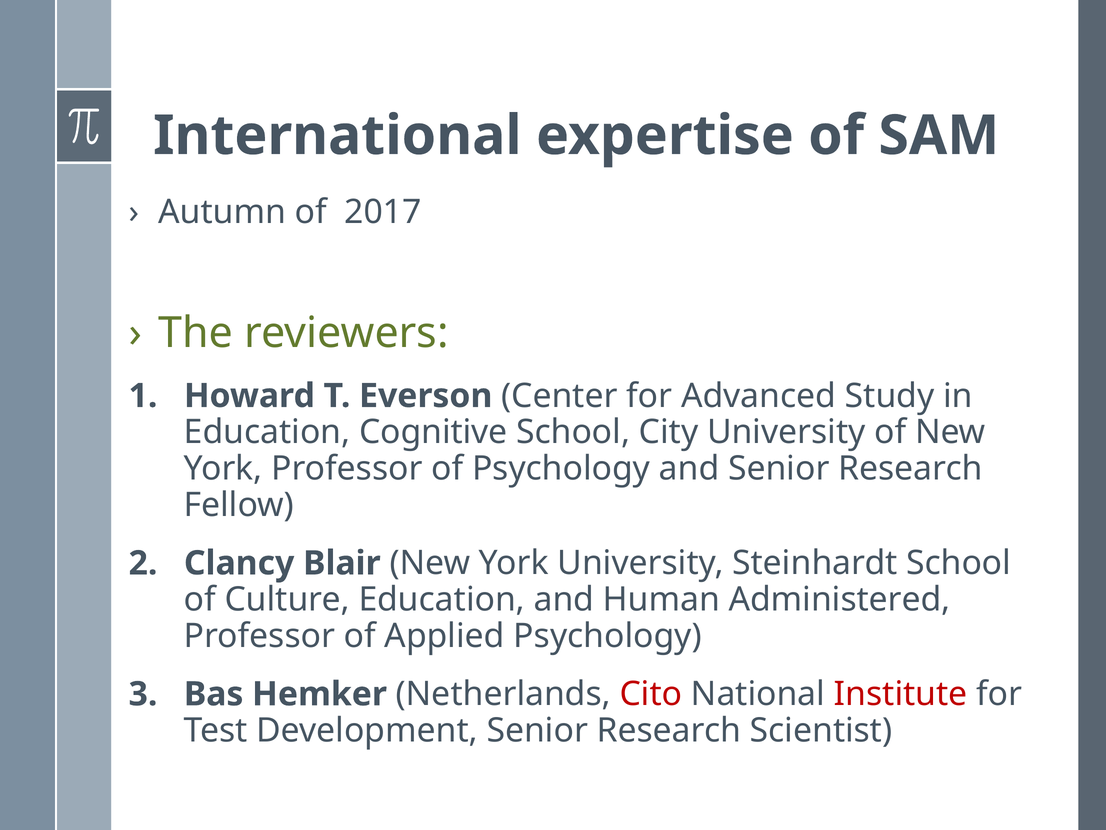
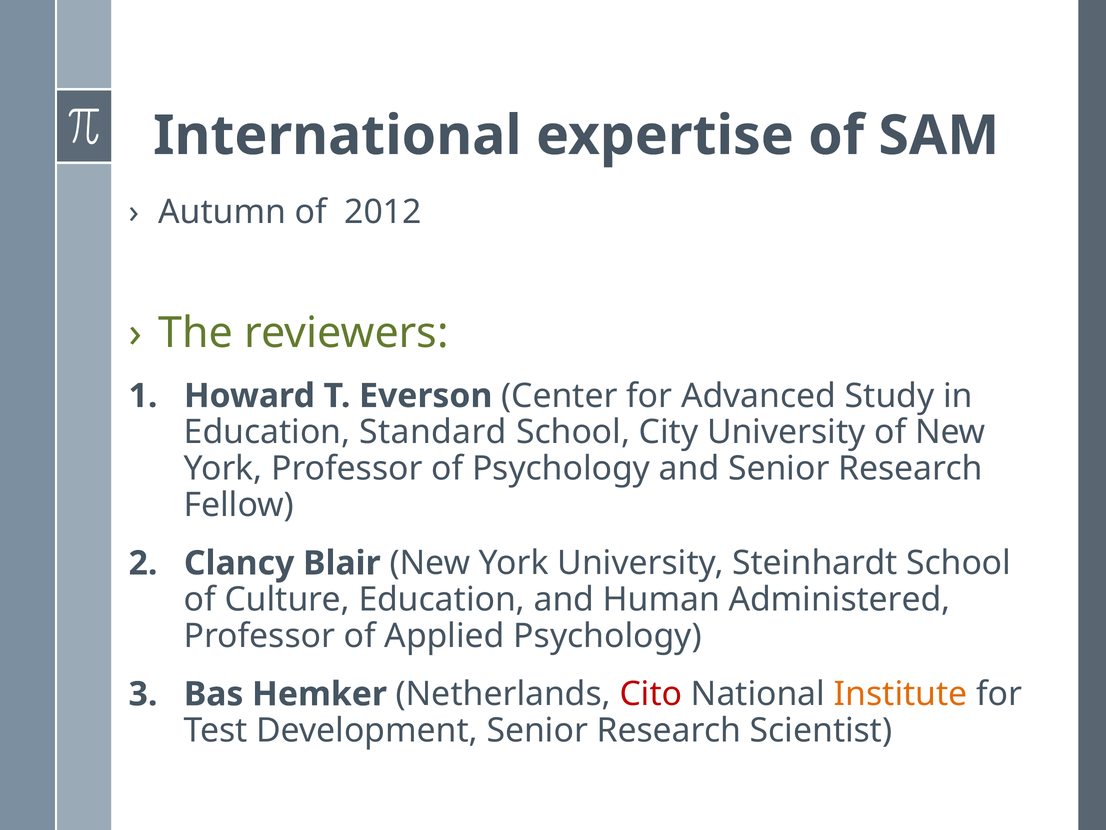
2017: 2017 -> 2012
Cognitive: Cognitive -> Standard
Institute colour: red -> orange
